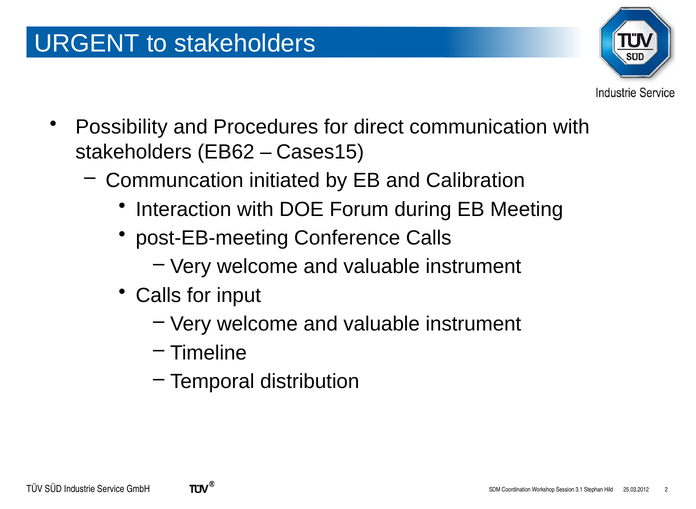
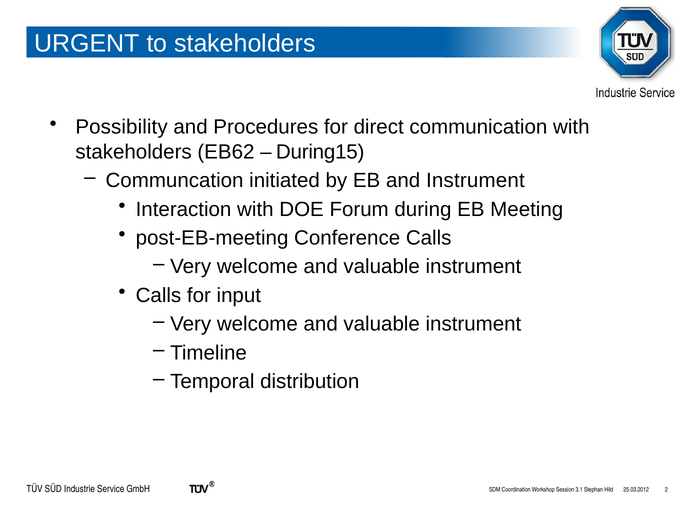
Cases15: Cases15 -> During15
and Calibration: Calibration -> Instrument
